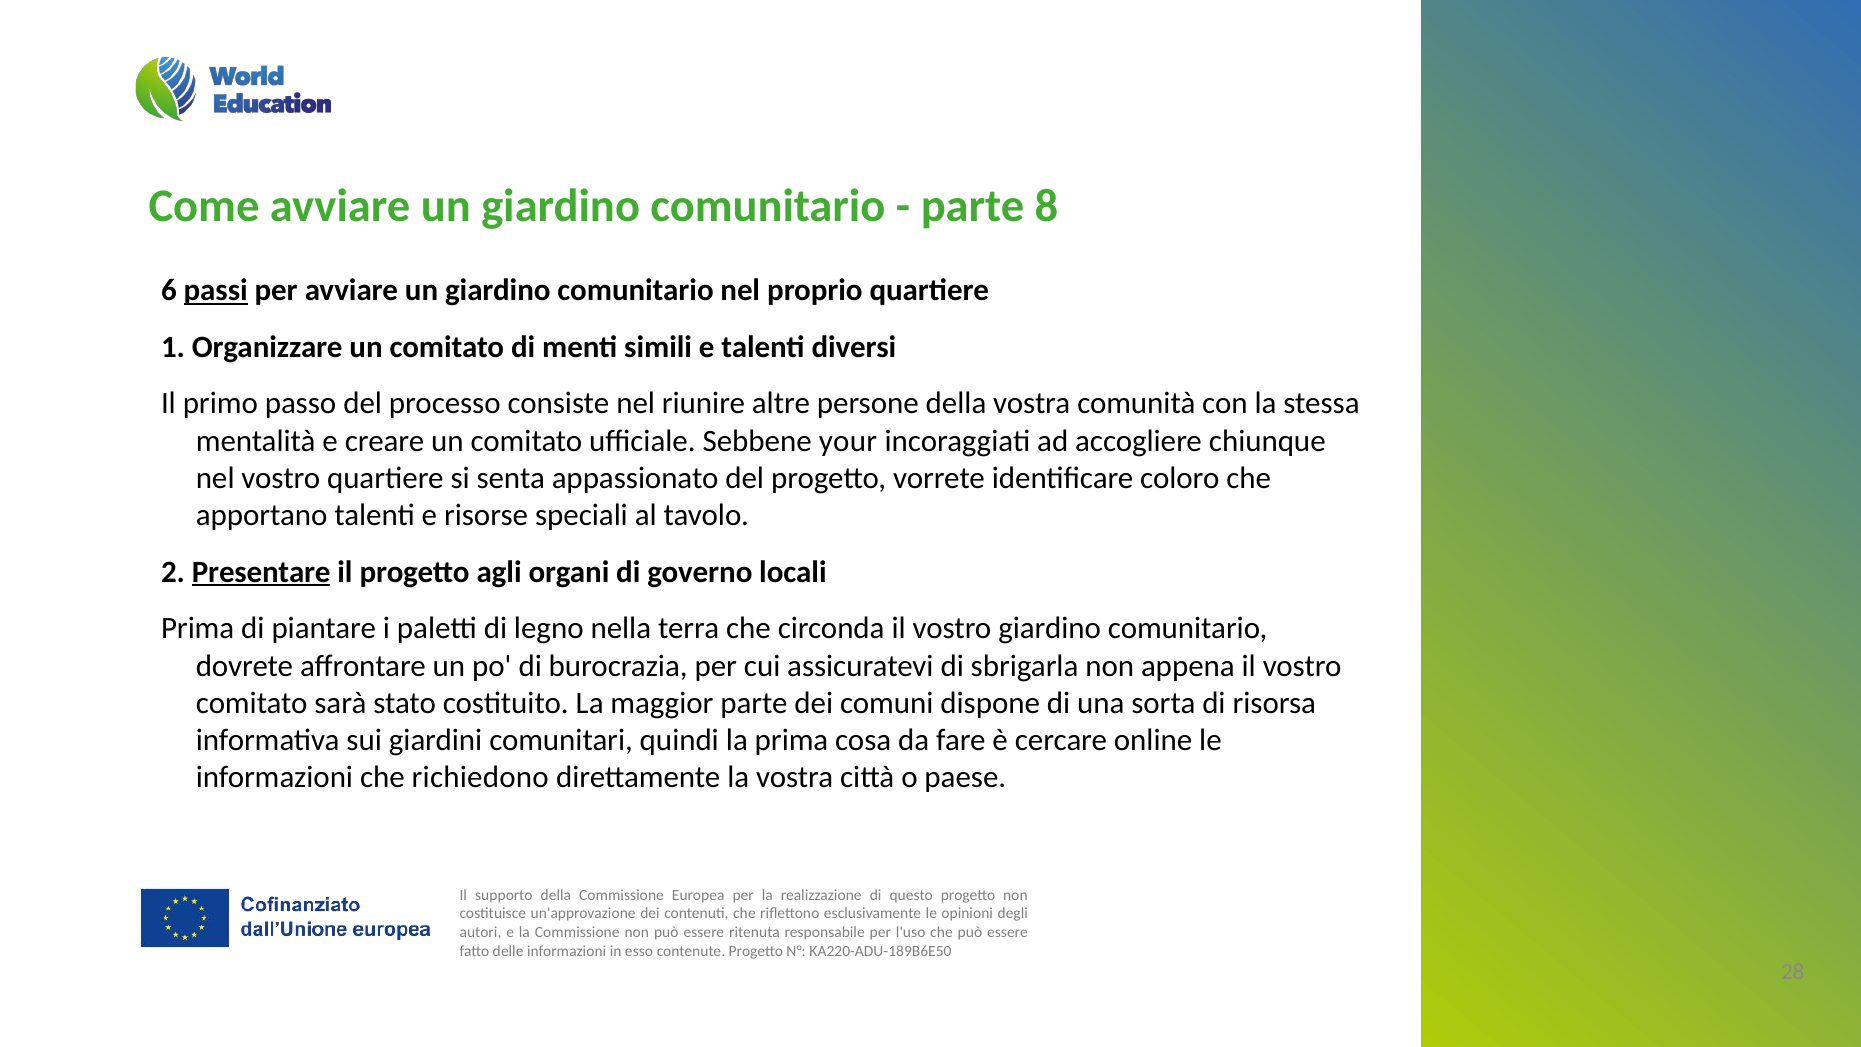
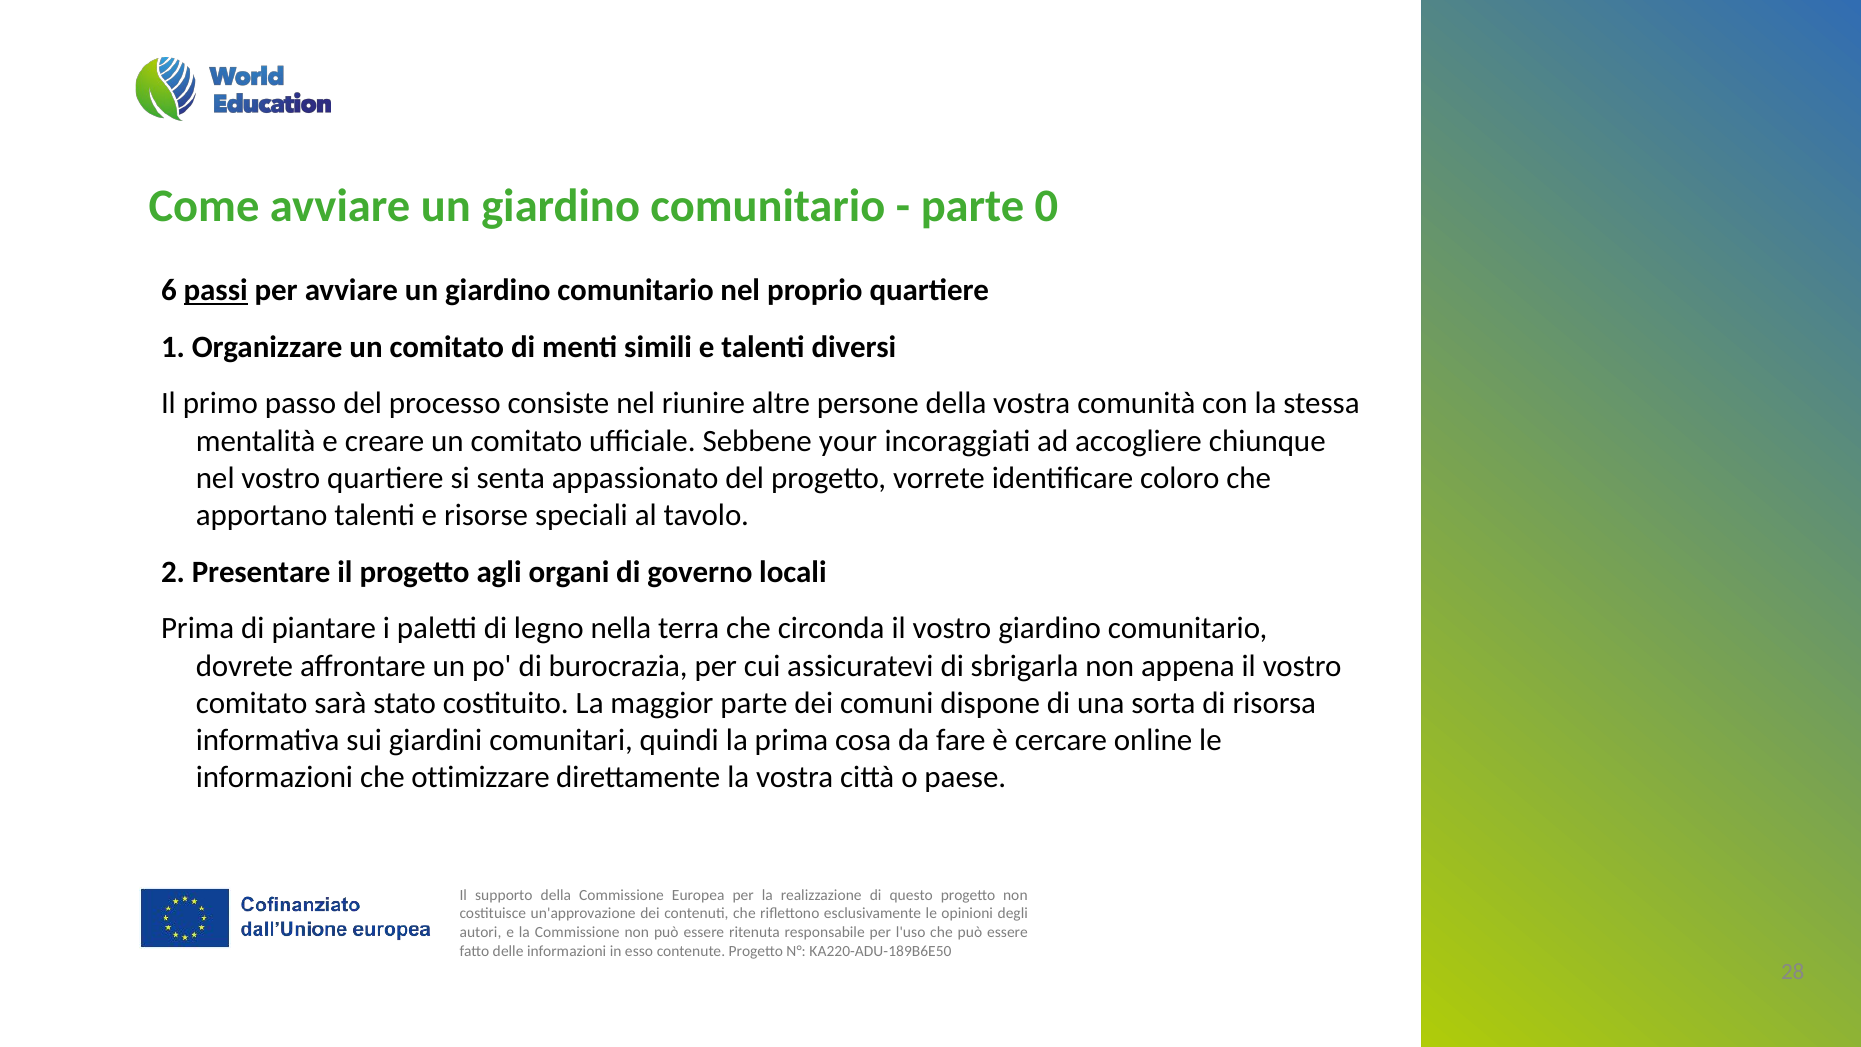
8: 8 -> 0
Presentare underline: present -> none
richiedono: richiedono -> ottimizzare
